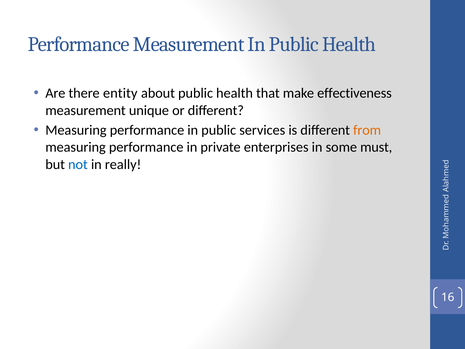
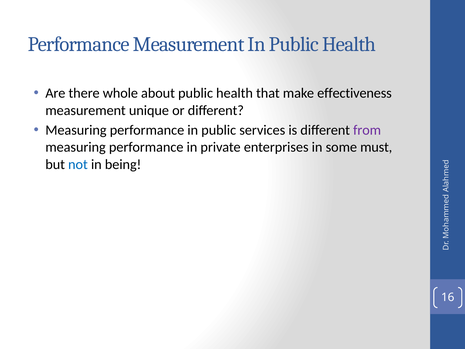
entity: entity -> whole
from colour: orange -> purple
really: really -> being
